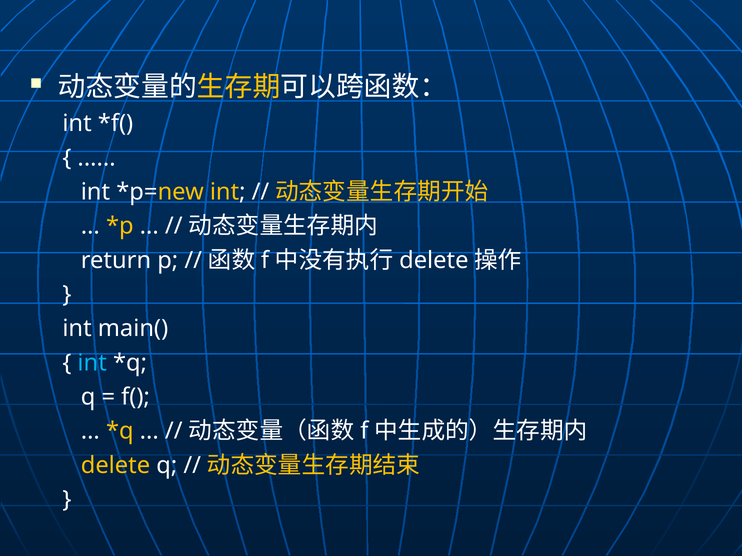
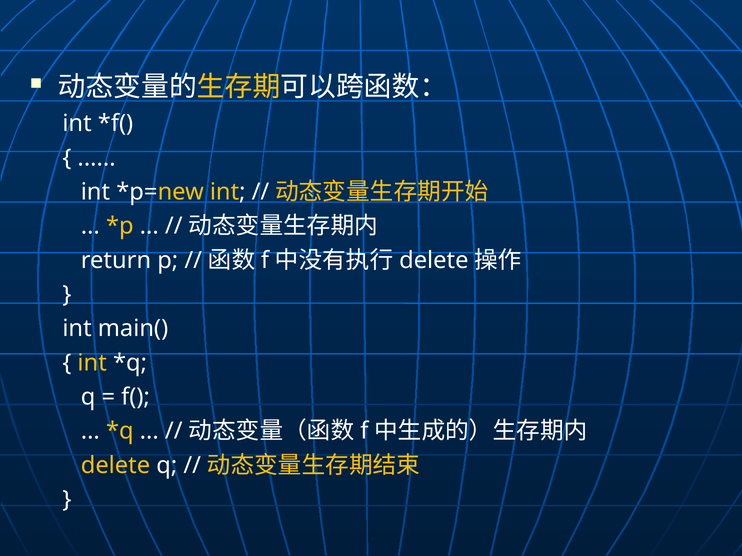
int at (92, 363) colour: light blue -> yellow
